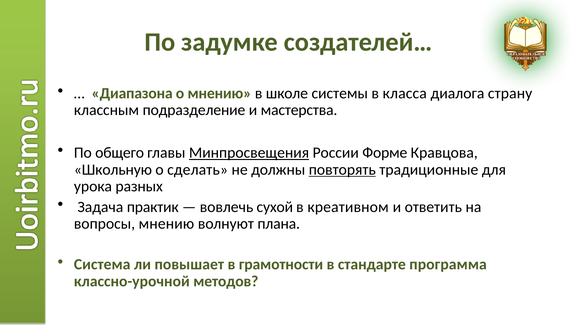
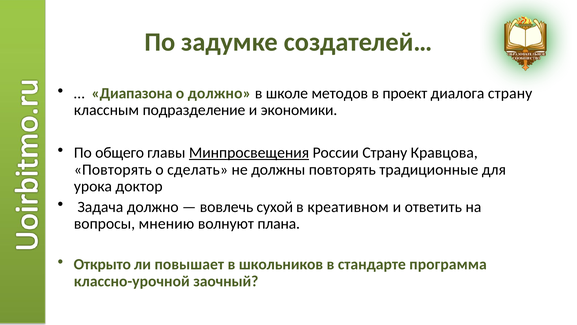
о мнению: мнению -> должно
системы: системы -> методов
класса: класса -> проект
мастерства: мастерства -> экономики
России Форме: Форме -> Страну
Школьную at (113, 169): Школьную -> Повторять
повторять at (342, 169) underline: present -> none
разных: разных -> доктор
Задача практик: практик -> должно
Система: Система -> Открыто
грамотности: грамотности -> школьников
методов: методов -> заочный
